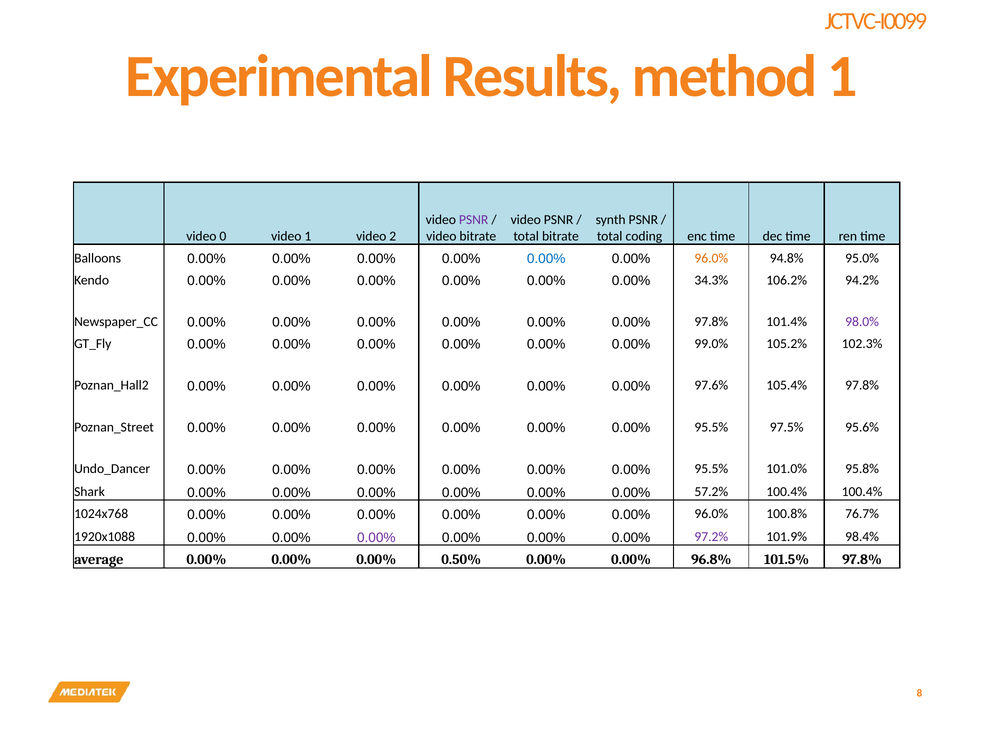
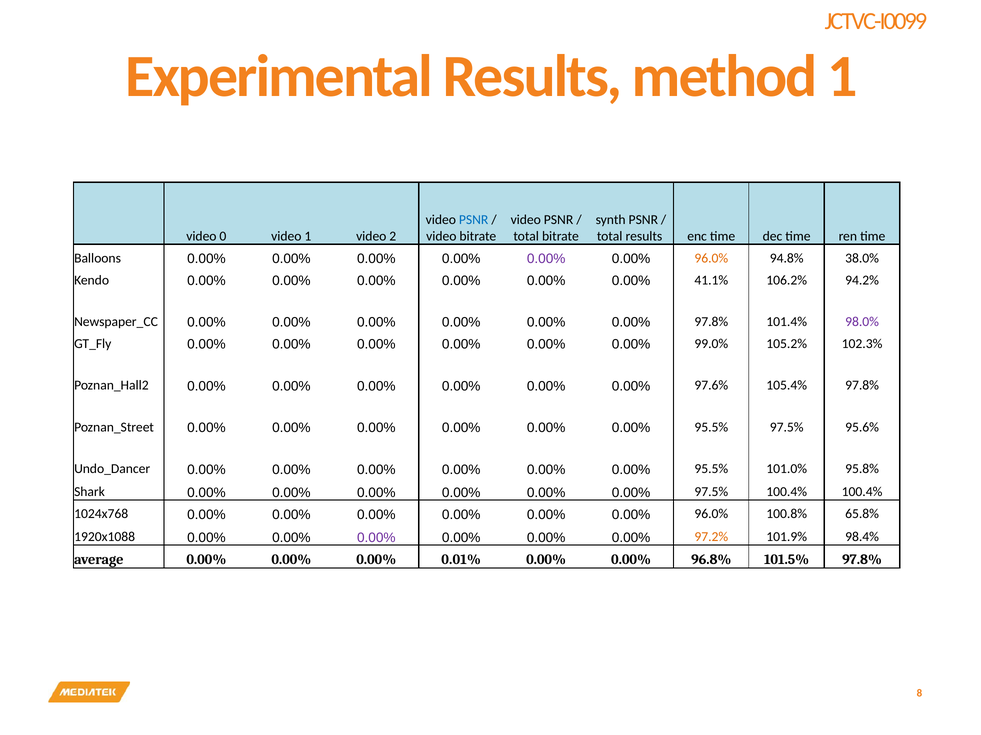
PSNR at (474, 220) colour: purple -> blue
total coding: coding -> results
0.00% at (546, 259) colour: blue -> purple
95.0%: 95.0% -> 38.0%
34.3%: 34.3% -> 41.1%
0.00% 57.2%: 57.2% -> 97.5%
76.7%: 76.7% -> 65.8%
97.2% colour: purple -> orange
0.50%: 0.50% -> 0.01%
